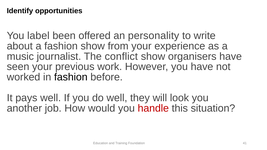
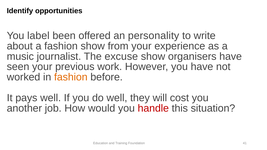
conflict: conflict -> excuse
fashion at (71, 77) colour: black -> orange
look: look -> cost
